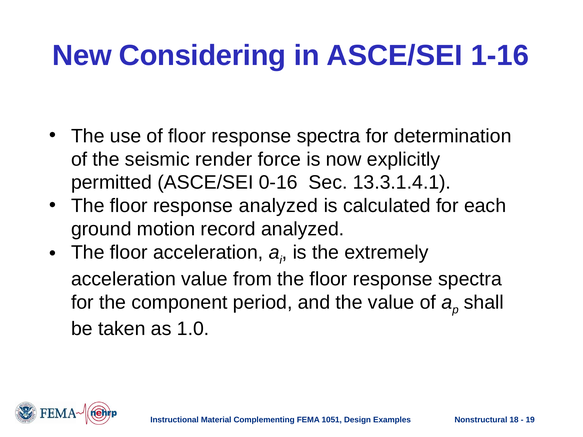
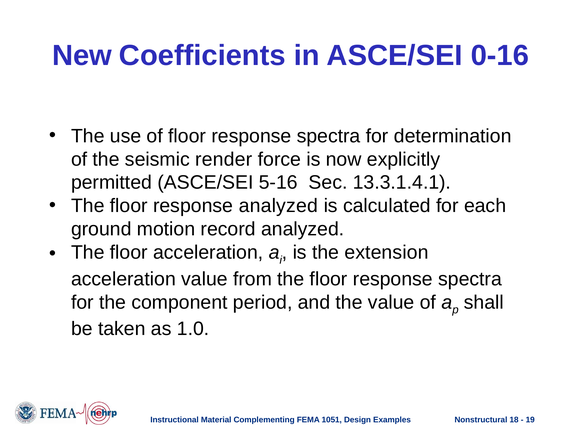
Considering: Considering -> Coefficients
1-16: 1-16 -> 0-16
0-16: 0-16 -> 5-16
extremely: extremely -> extension
